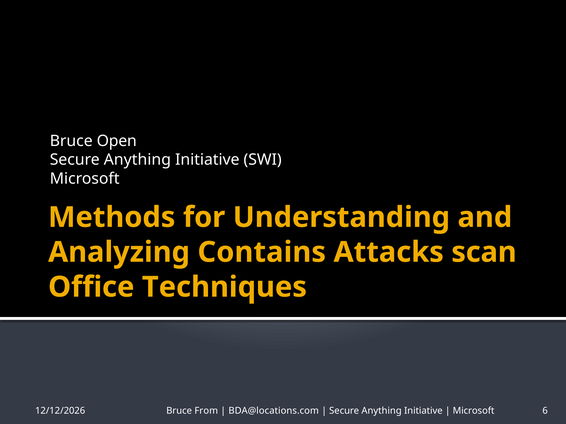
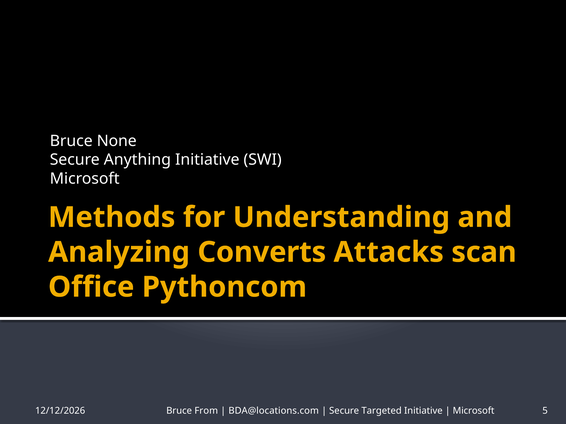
Open: Open -> None
Contains: Contains -> Converts
Techniques: Techniques -> Pythoncom
Anything at (382, 411): Anything -> Targeted
6: 6 -> 5
